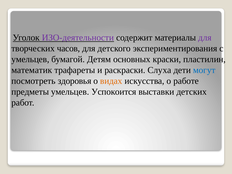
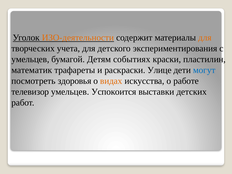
ИЗО-деятельности colour: purple -> orange
для at (205, 38) colour: purple -> orange
часов: часов -> учета
основных: основных -> событиях
Слуха: Слуха -> Улице
предметы: предметы -> телевизор
